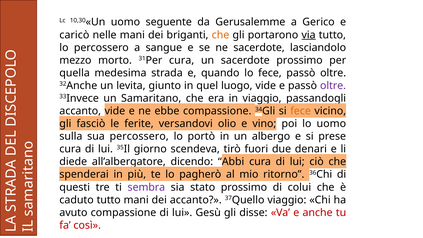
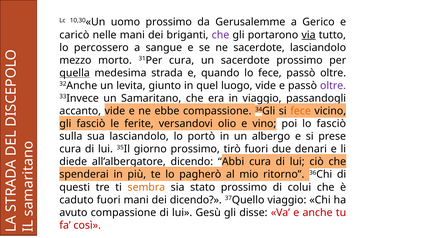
uomo seguente: seguente -> prossimo
che at (221, 35) colour: orange -> purple
quella underline: none -> present
lo uomo: uomo -> fasciò
sua percossero: percossero -> lasciandolo
giorno scendeva: scendeva -> prossimo
sembra colour: purple -> orange
caduto tutto: tutto -> fuori
dei accanto: accanto -> dicendo
